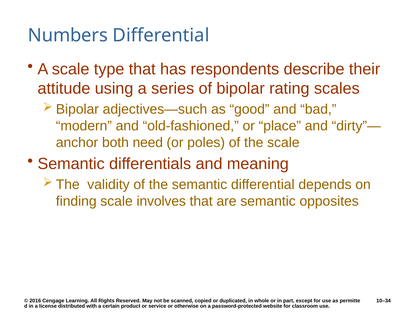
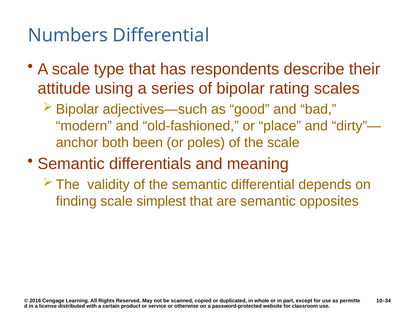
need: need -> been
involves: involves -> simplest
